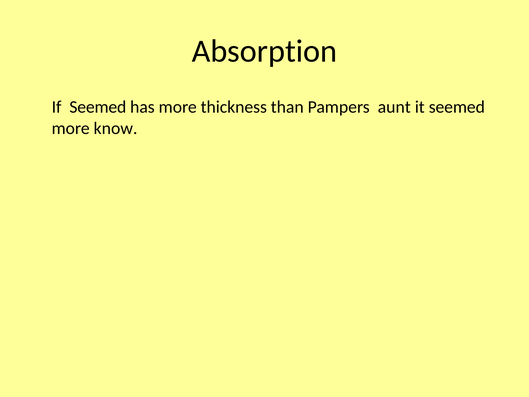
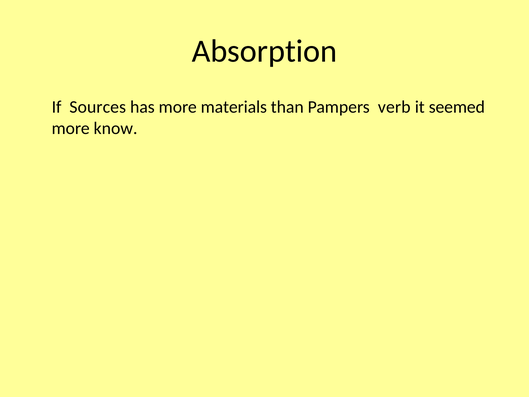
If Seemed: Seemed -> Sources
thickness: thickness -> materials
aunt: aunt -> verb
